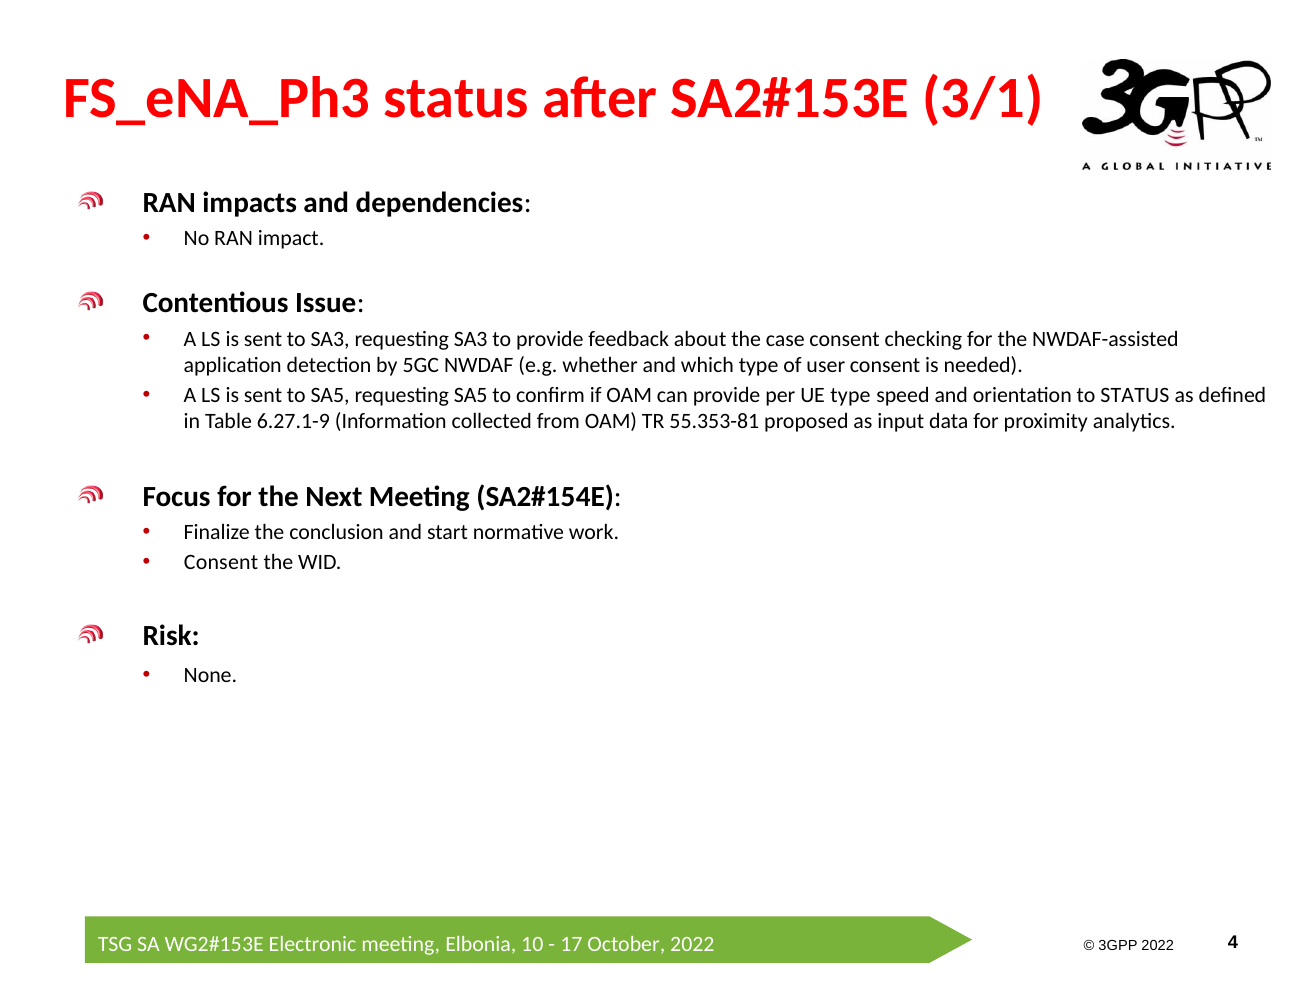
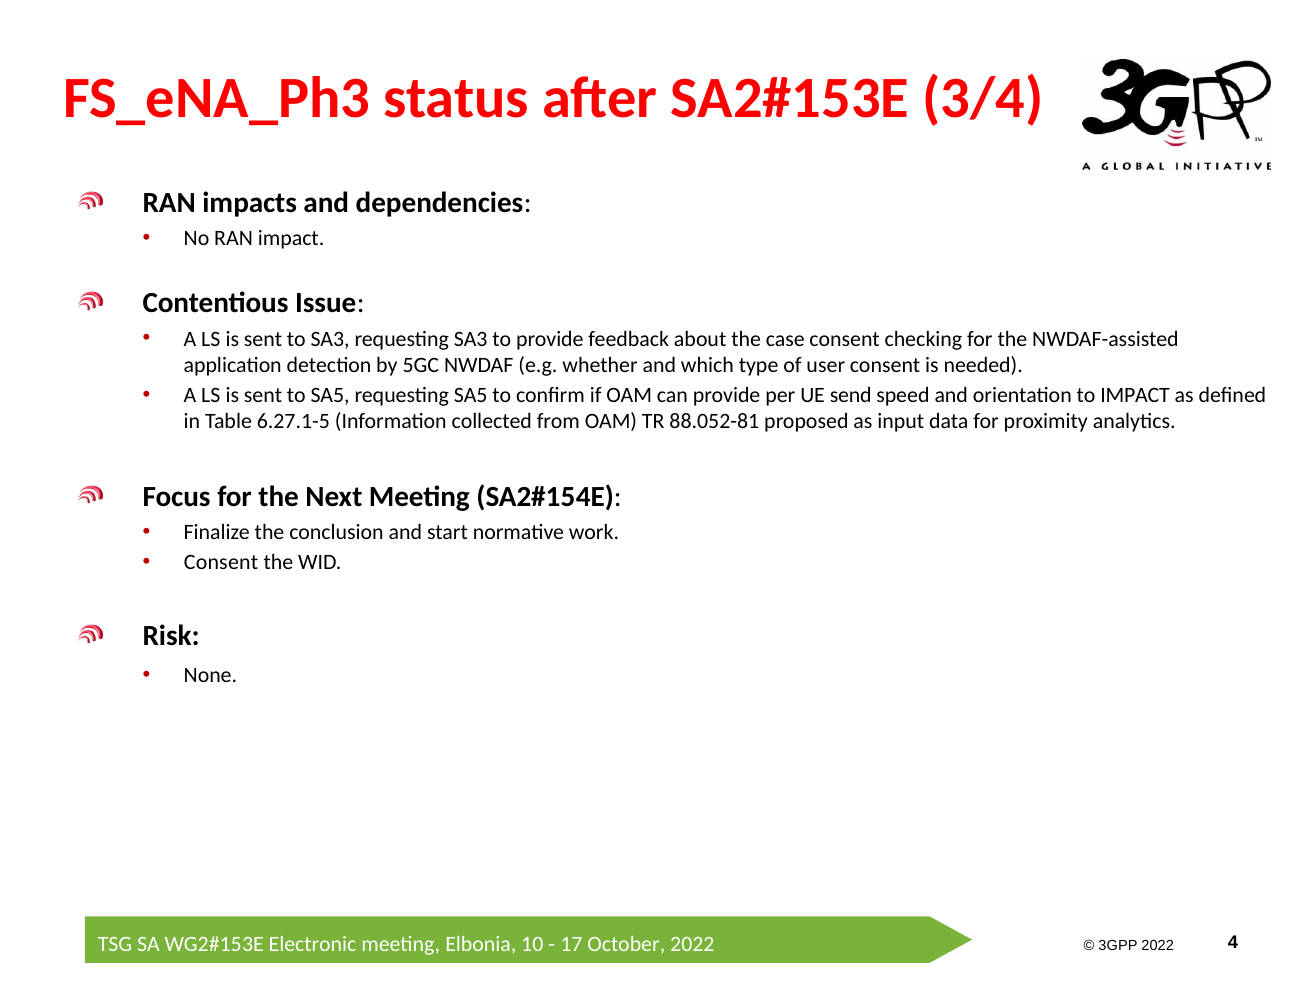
3/1: 3/1 -> 3/4
UE type: type -> send
to STATUS: STATUS -> IMPACT
6.27.1-9: 6.27.1-9 -> 6.27.1-5
55.353-81: 55.353-81 -> 88.052-81
